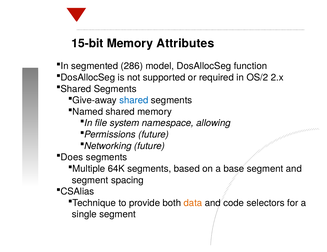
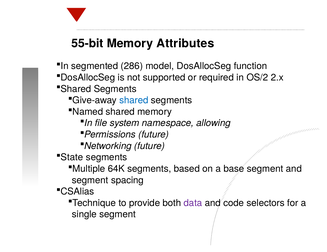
15-bit: 15-bit -> 55-bit
Does: Does -> State
data colour: orange -> purple
